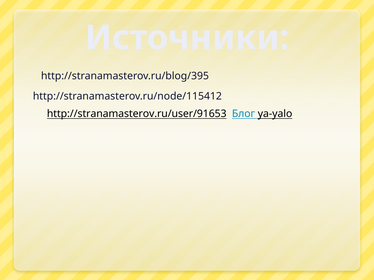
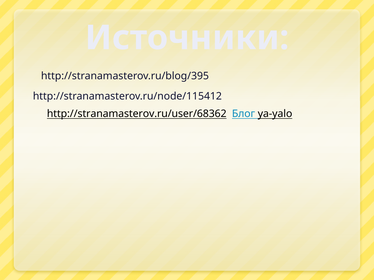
http://stranamasterov.ru/user/91653: http://stranamasterov.ru/user/91653 -> http://stranamasterov.ru/user/68362
